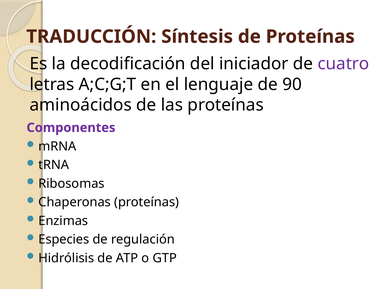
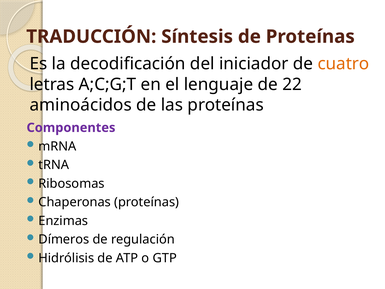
cuatro colour: purple -> orange
90: 90 -> 22
Especies: Especies -> Dímeros
